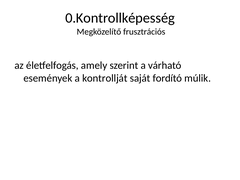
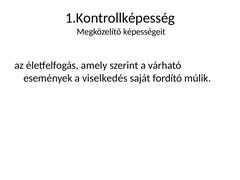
0.Kontrollképesség: 0.Kontrollképesség -> 1.Kontrollképesség
frusztrációs: frusztrációs -> képességeit
kontrollját: kontrollját -> viselkedés
